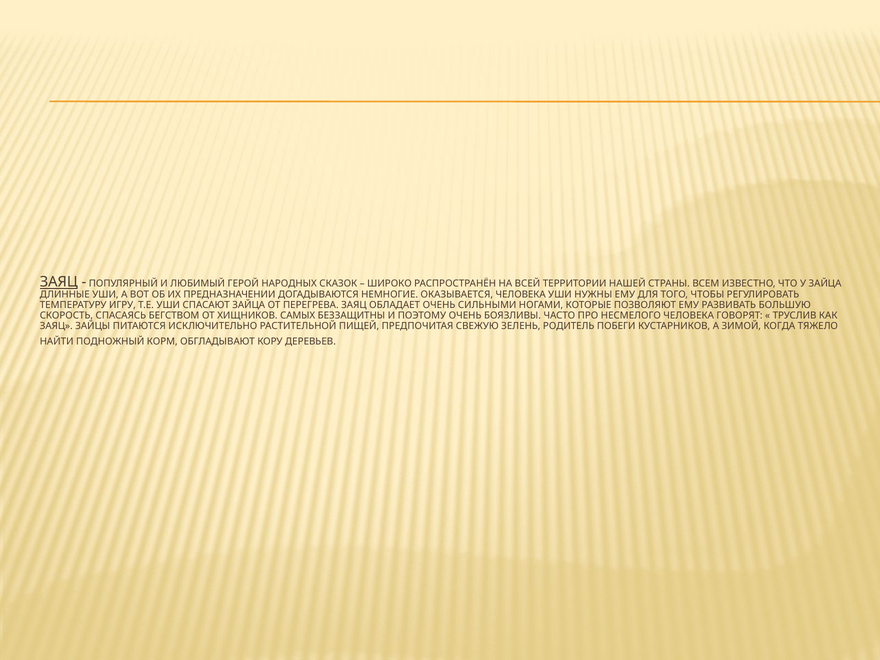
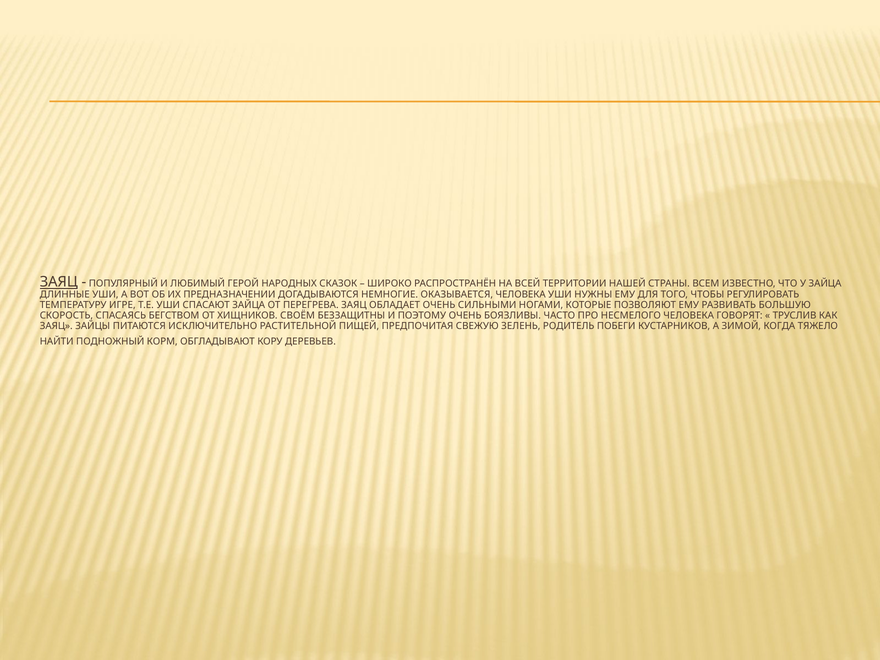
ИГРУ: ИГРУ -> ИГРЕ
САМЫХ: САМЫХ -> СВОЁМ
